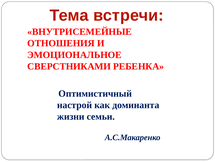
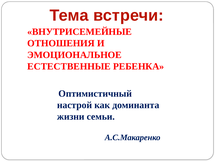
СВЕРСТНИКАМИ: СВЕРСТНИКАМИ -> ЕСТЕСТВЕННЫЕ
